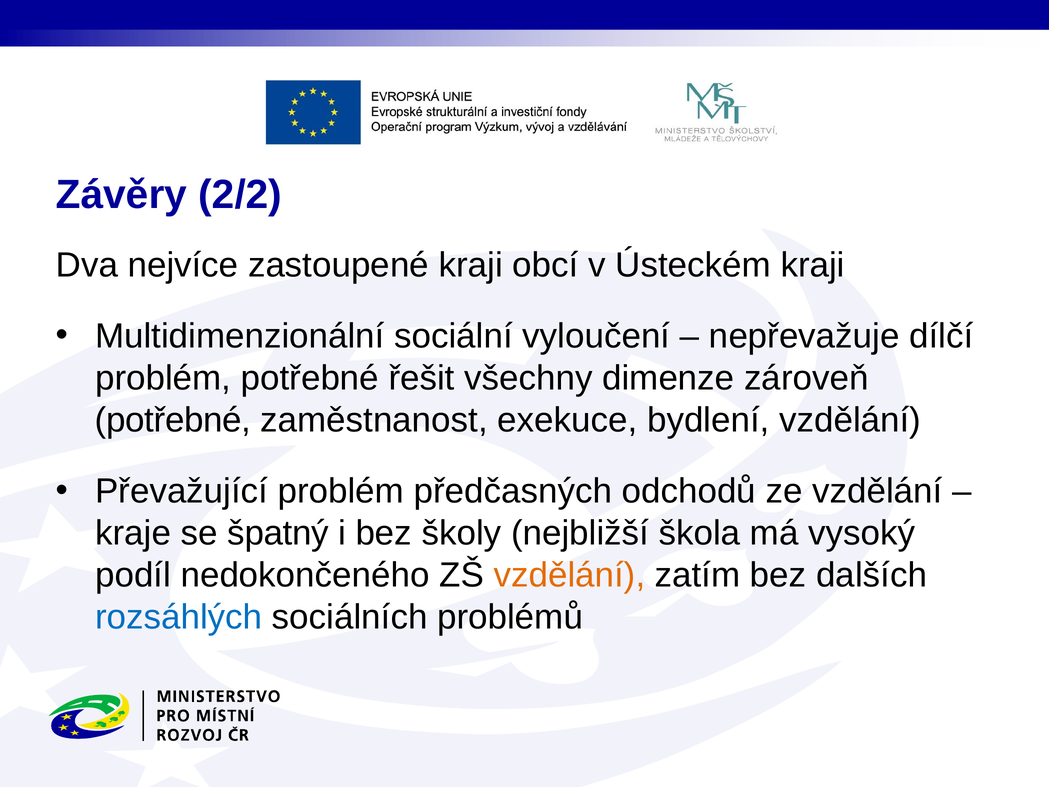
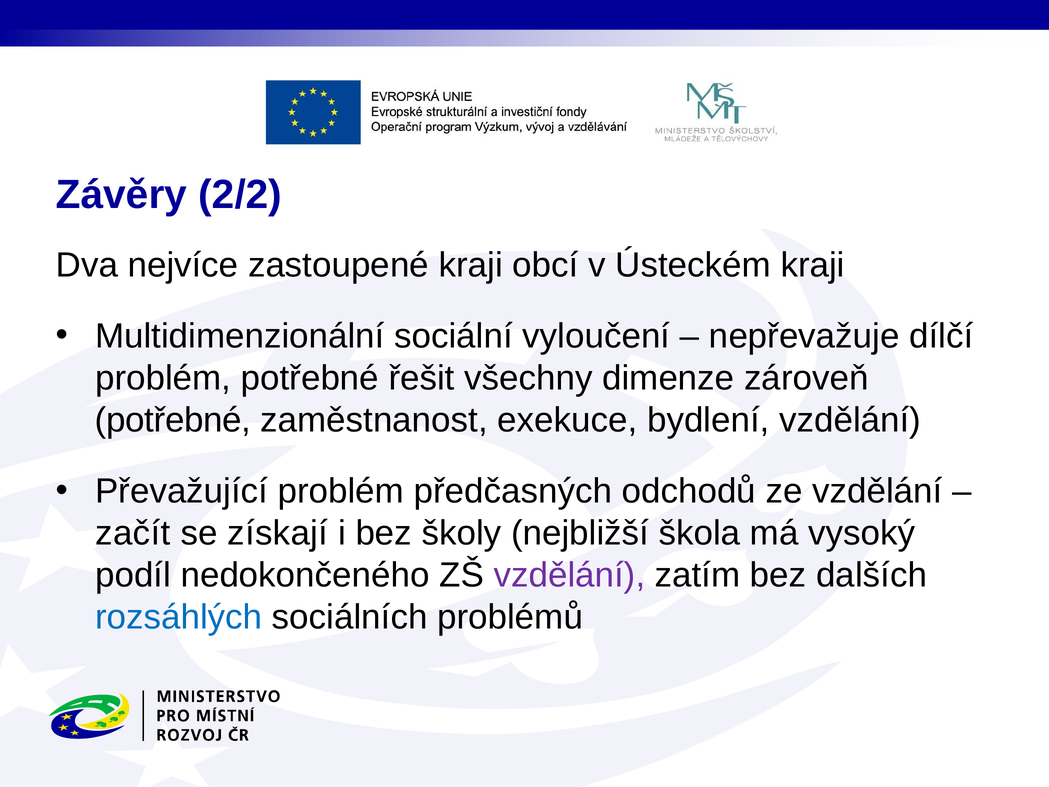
kraje: kraje -> začít
špatný: špatný -> získají
vzdělání at (569, 575) colour: orange -> purple
